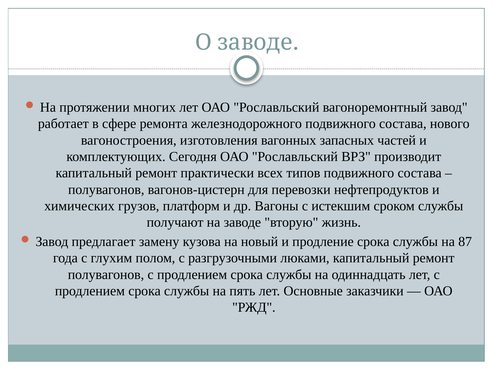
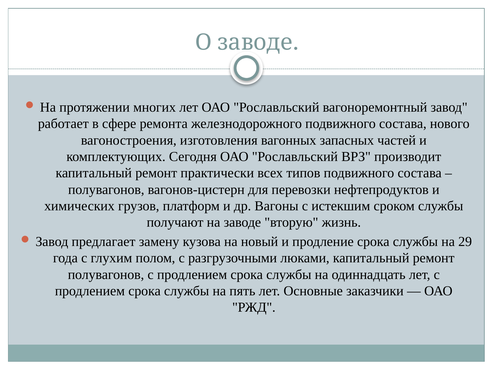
87: 87 -> 29
